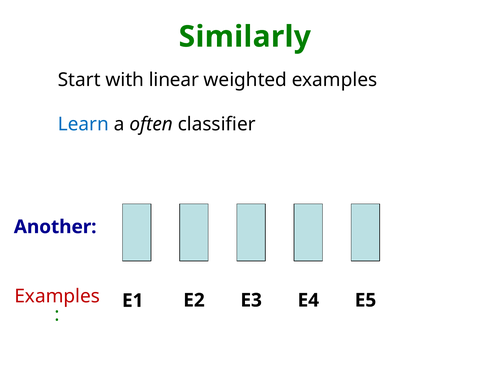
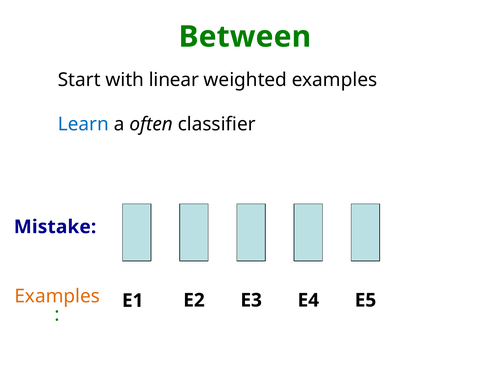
Similarly: Similarly -> Between
Another: Another -> Mistake
Examples at (57, 297) colour: red -> orange
